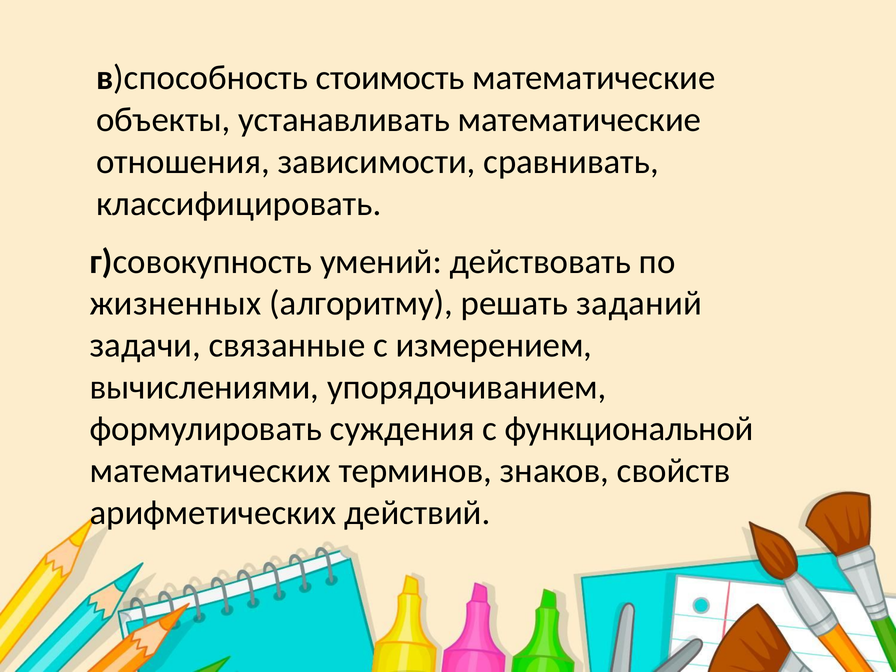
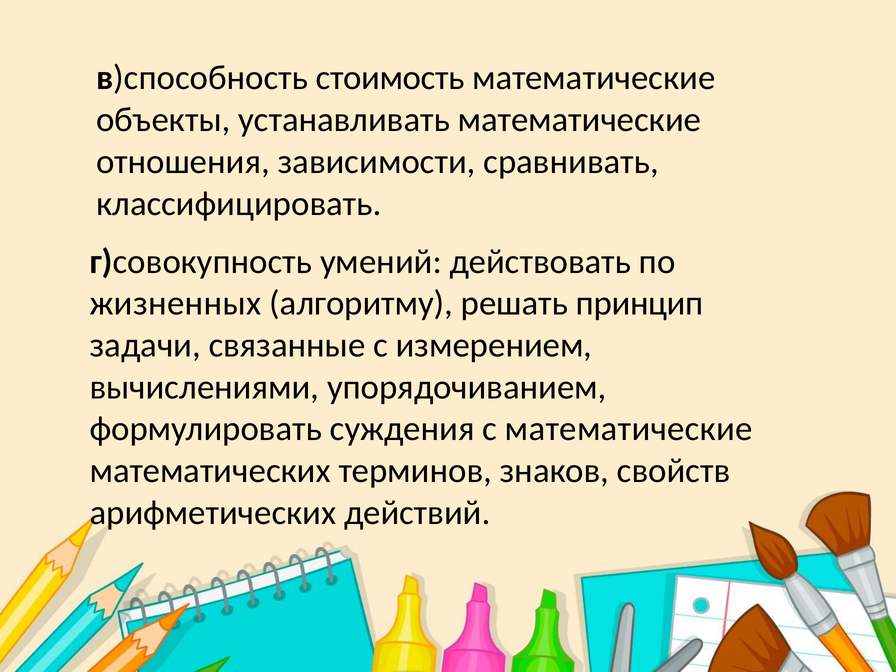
заданий: заданий -> принцип
с функциональной: функциональной -> математические
